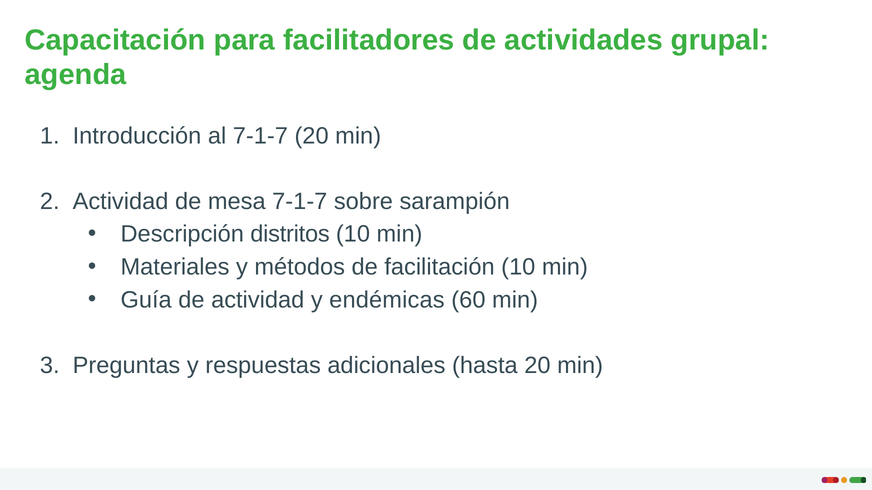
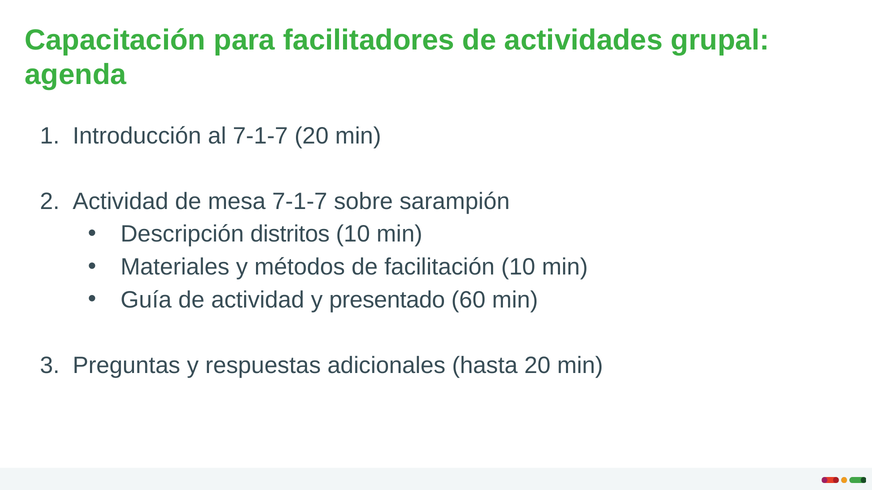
endémicas: endémicas -> presentado
